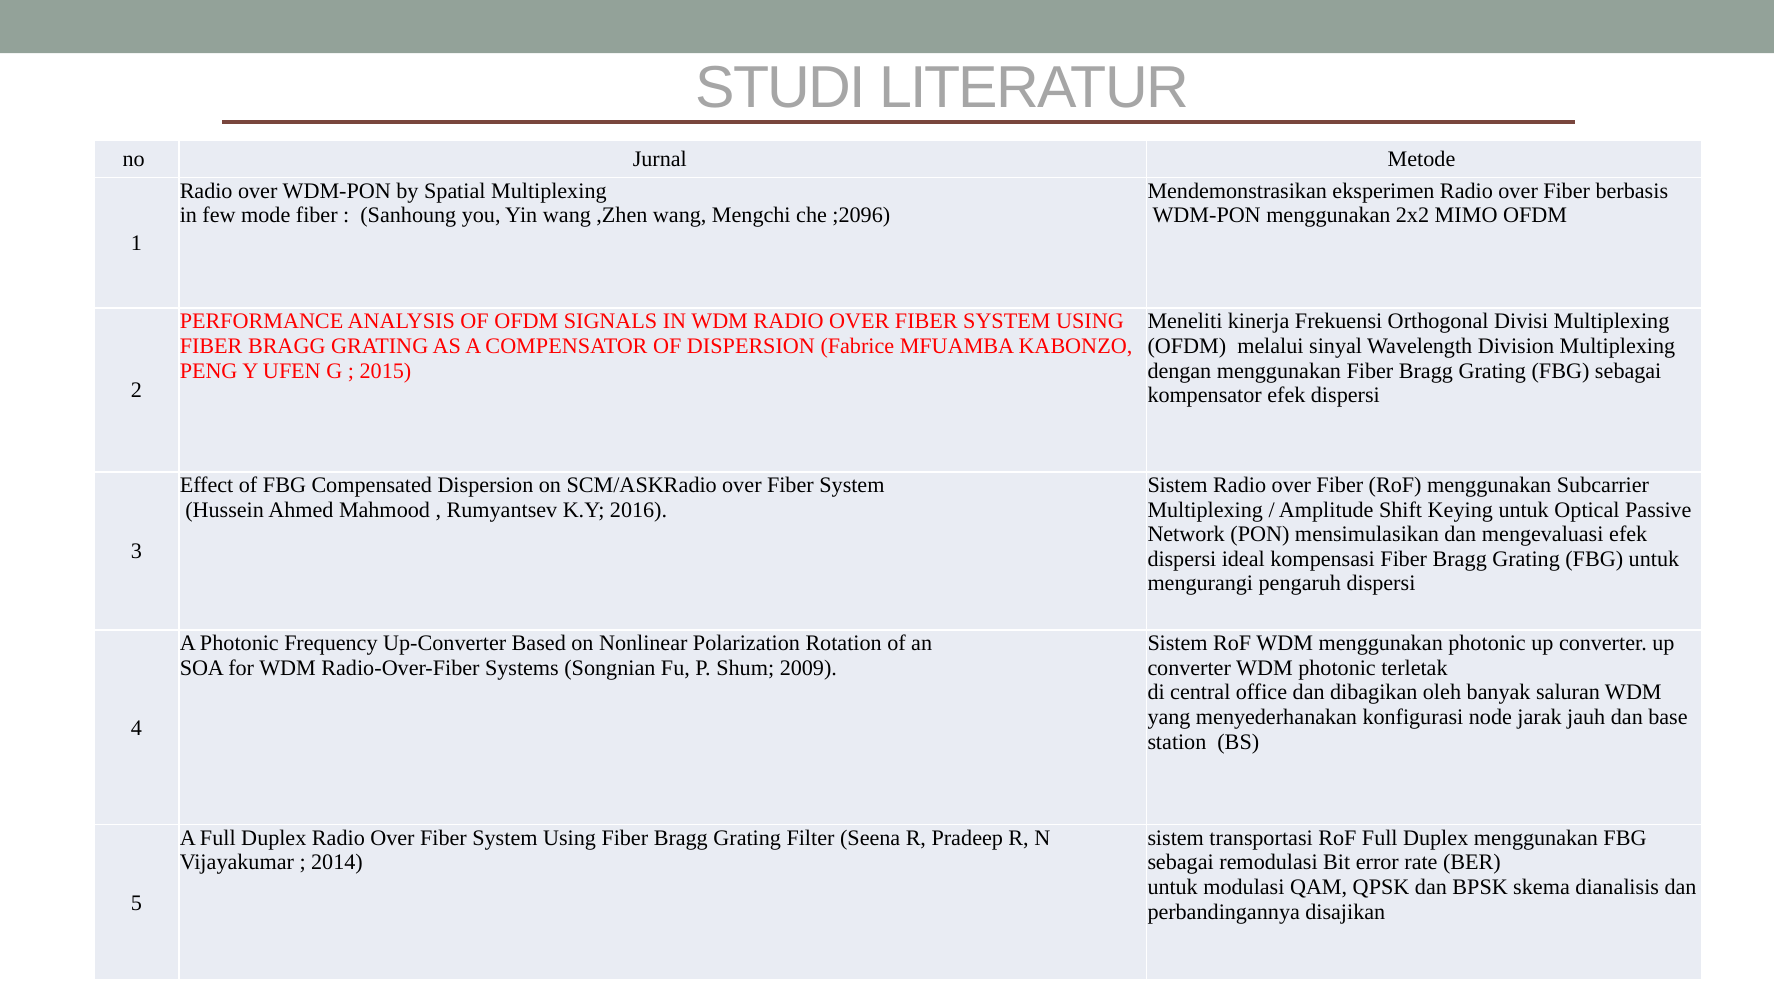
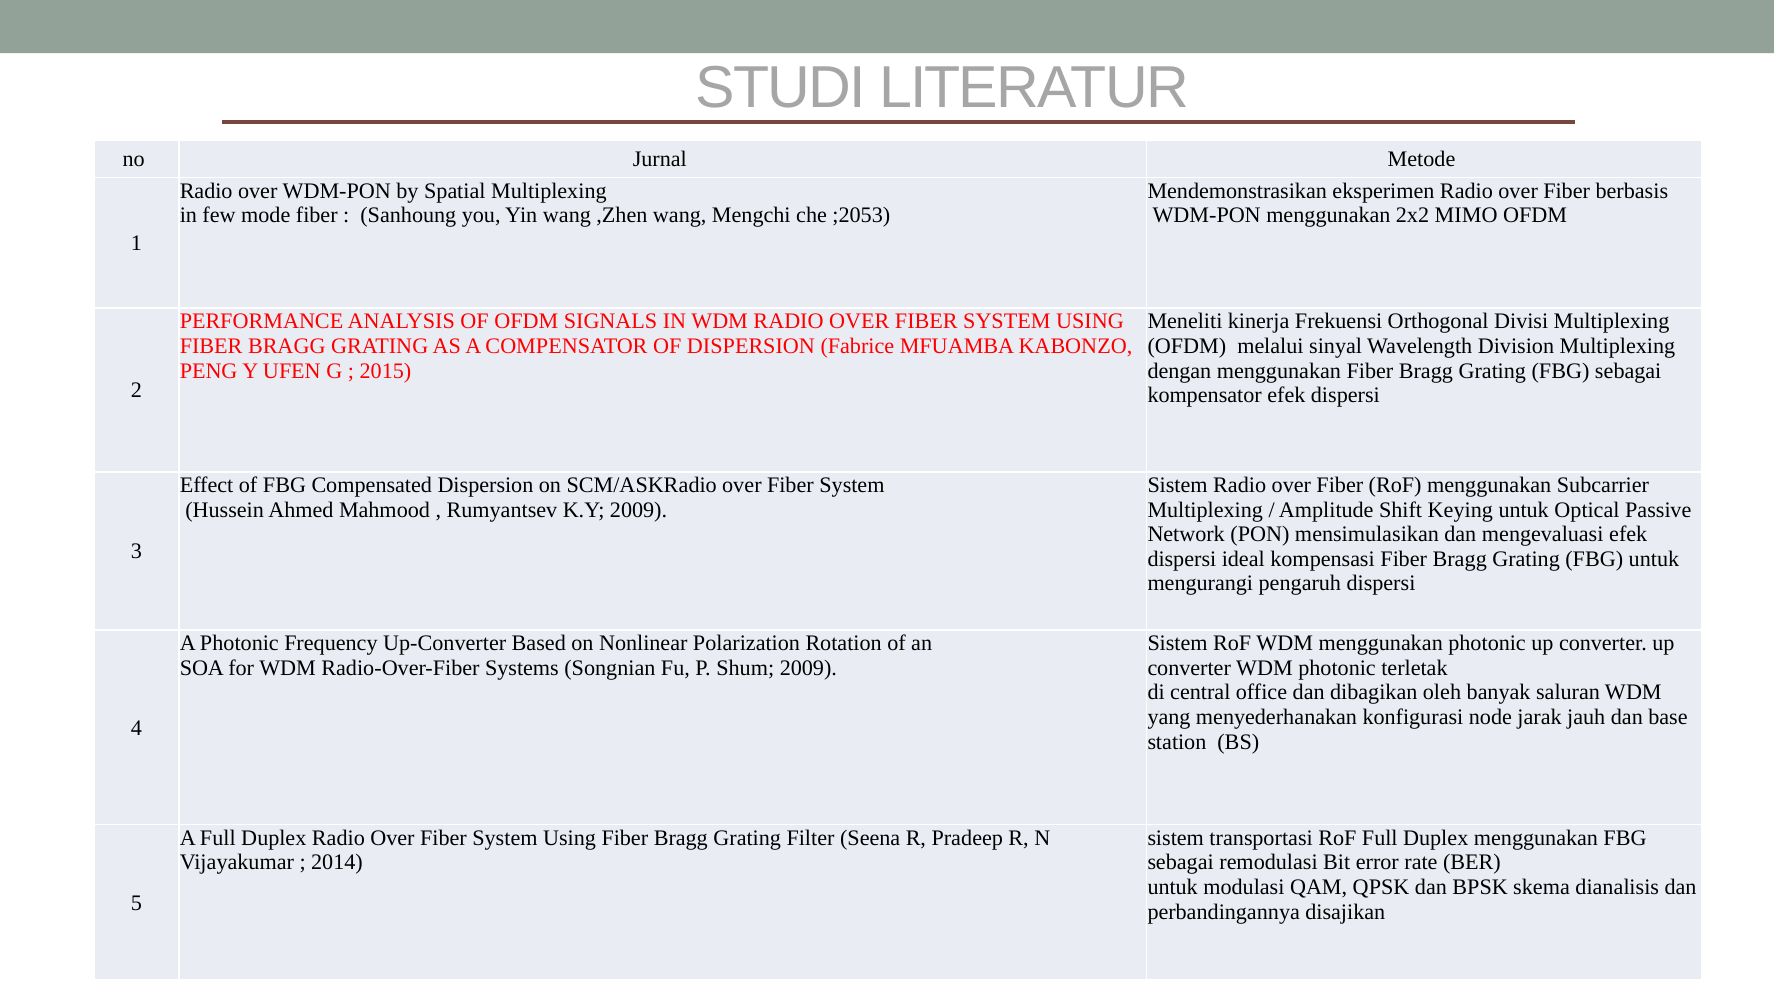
;2096: ;2096 -> ;2053
K.Y 2016: 2016 -> 2009
